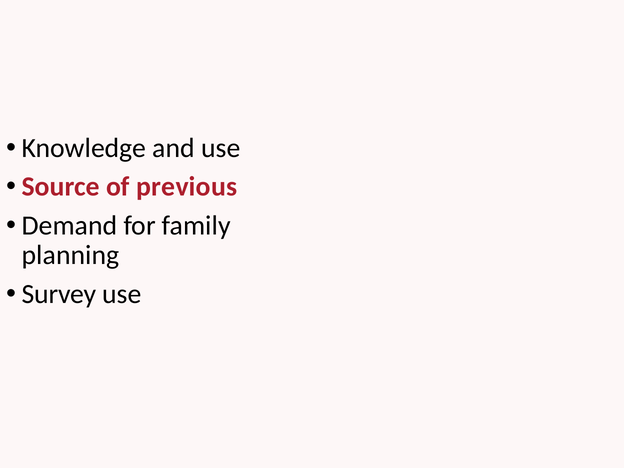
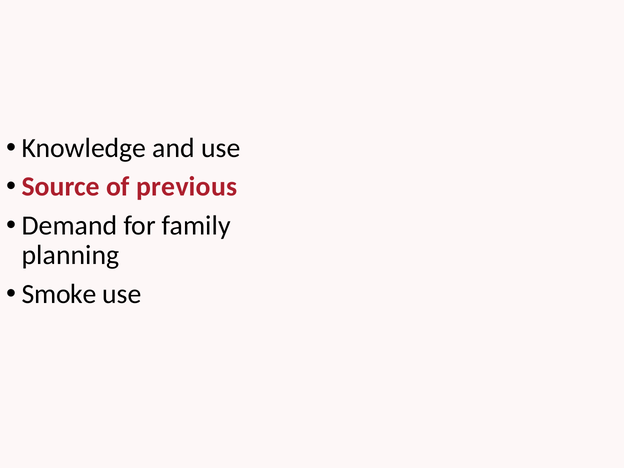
Survey: Survey -> Smoke
